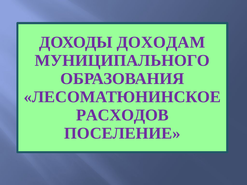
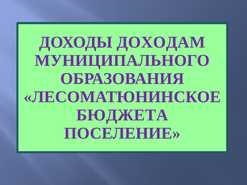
РАСХОДОВ: РАСХОДОВ -> БЮДЖЕТА
